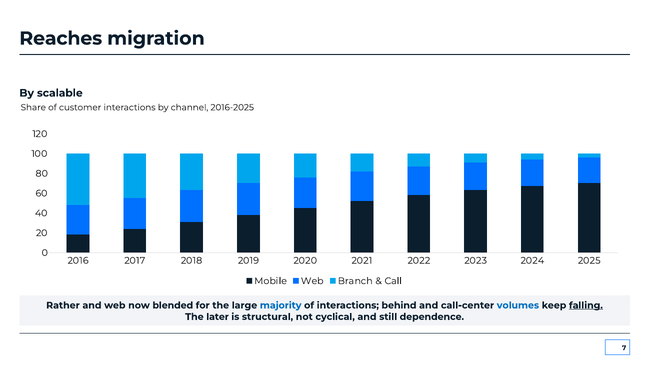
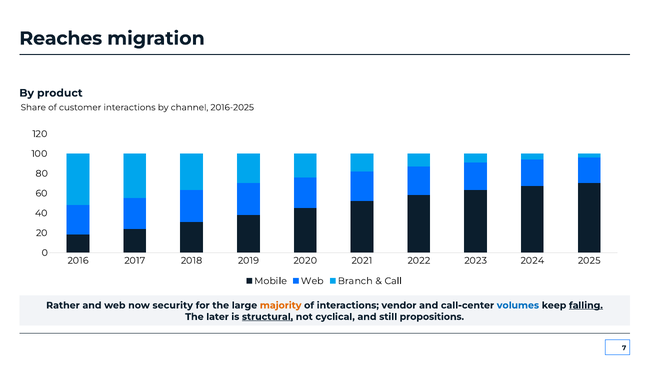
scalable: scalable -> product
blended: blended -> security
majority colour: blue -> orange
behind: behind -> vendor
structural underline: none -> present
dependence: dependence -> propositions
